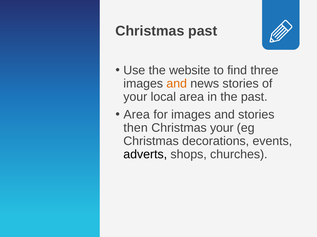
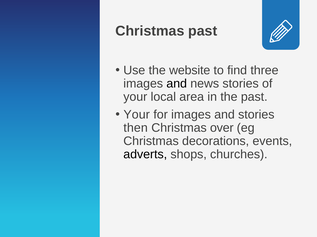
and at (177, 84) colour: orange -> black
Area at (137, 115): Area -> Your
Christmas your: your -> over
